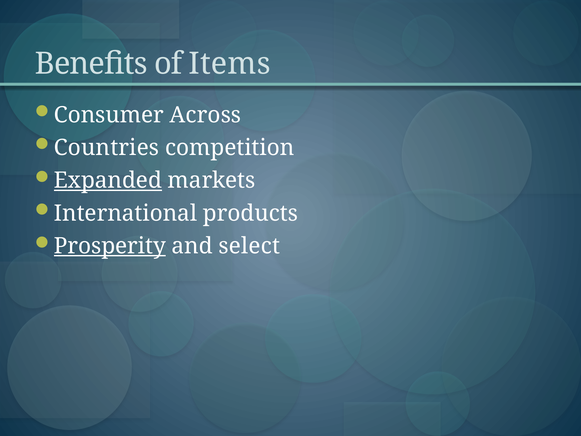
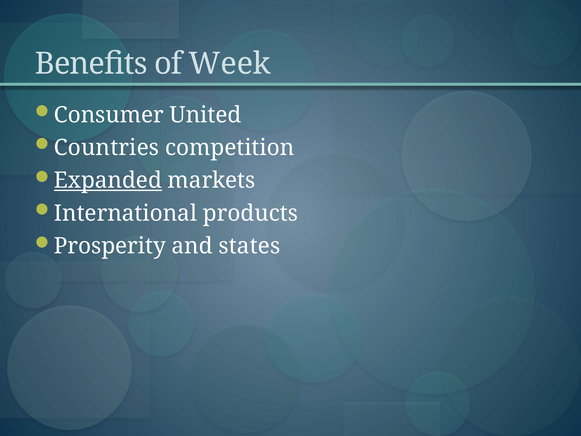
Items: Items -> Week
Across: Across -> United
Prosperity underline: present -> none
select: select -> states
